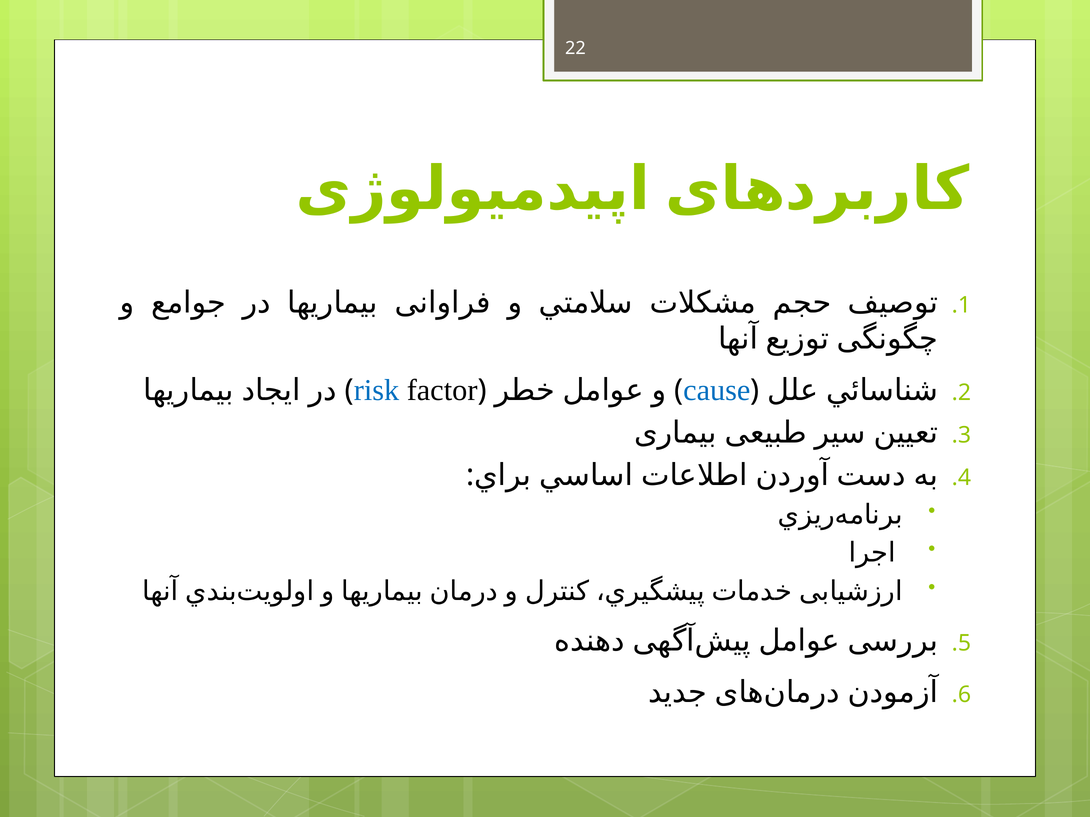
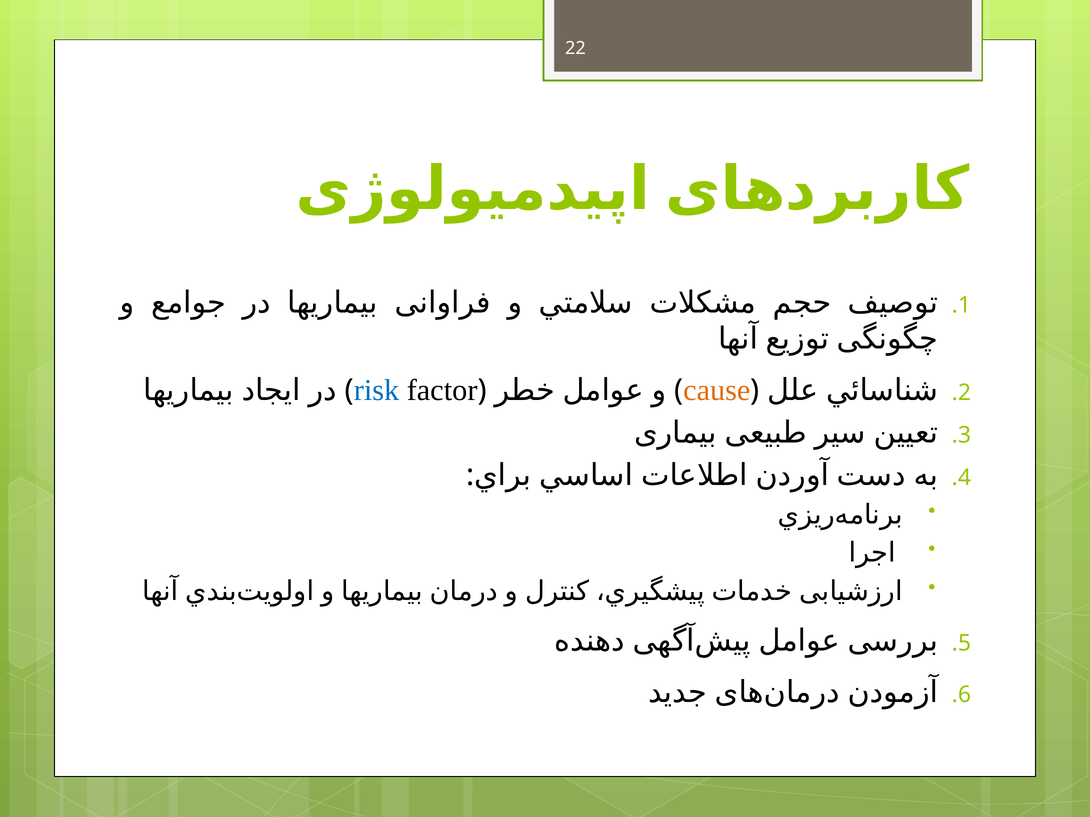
cause colour: blue -> orange
